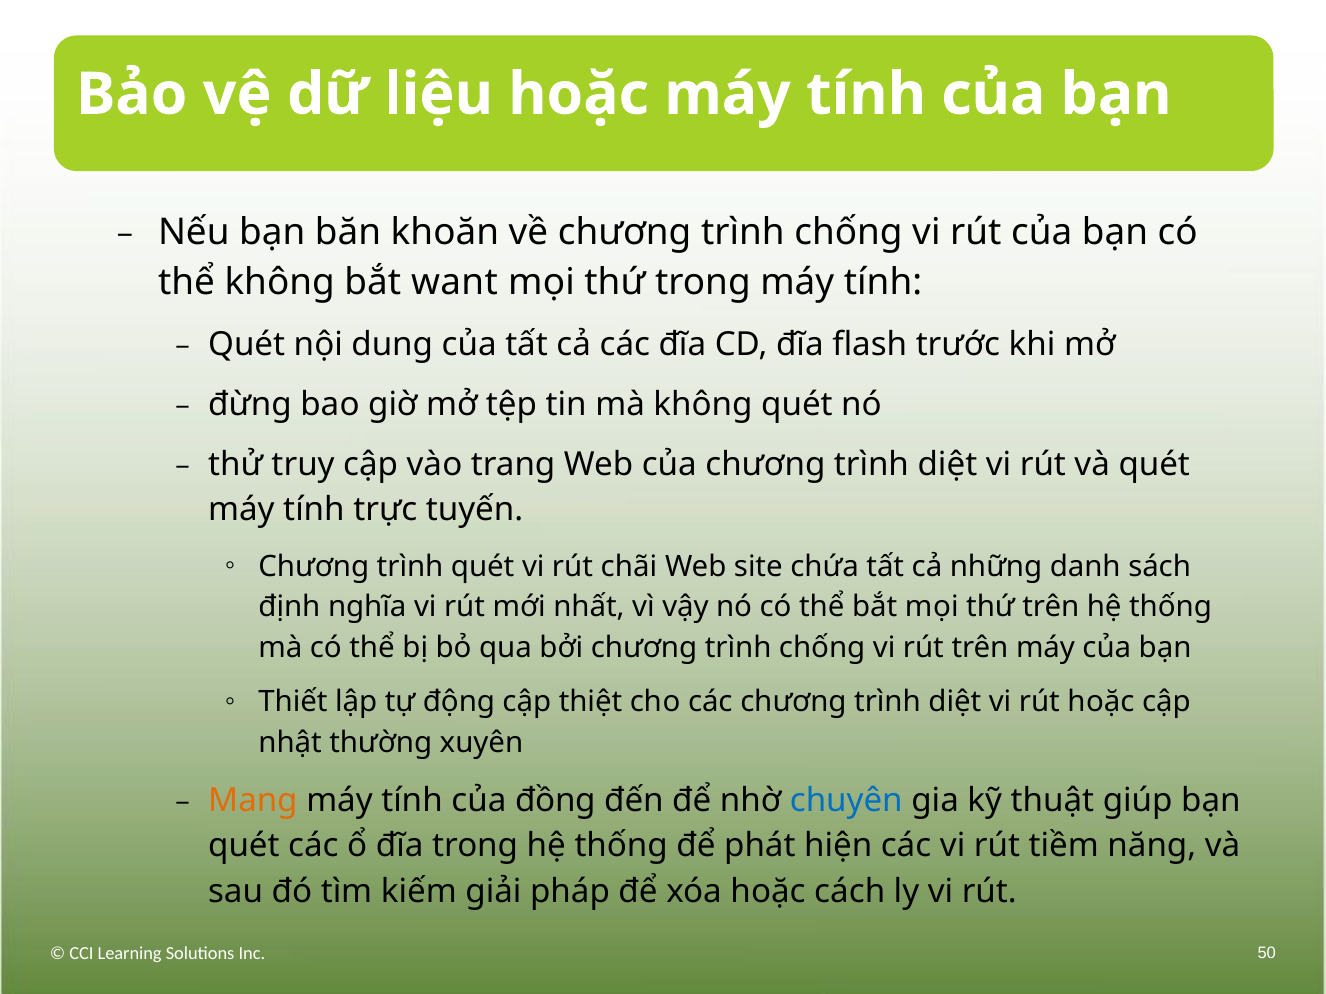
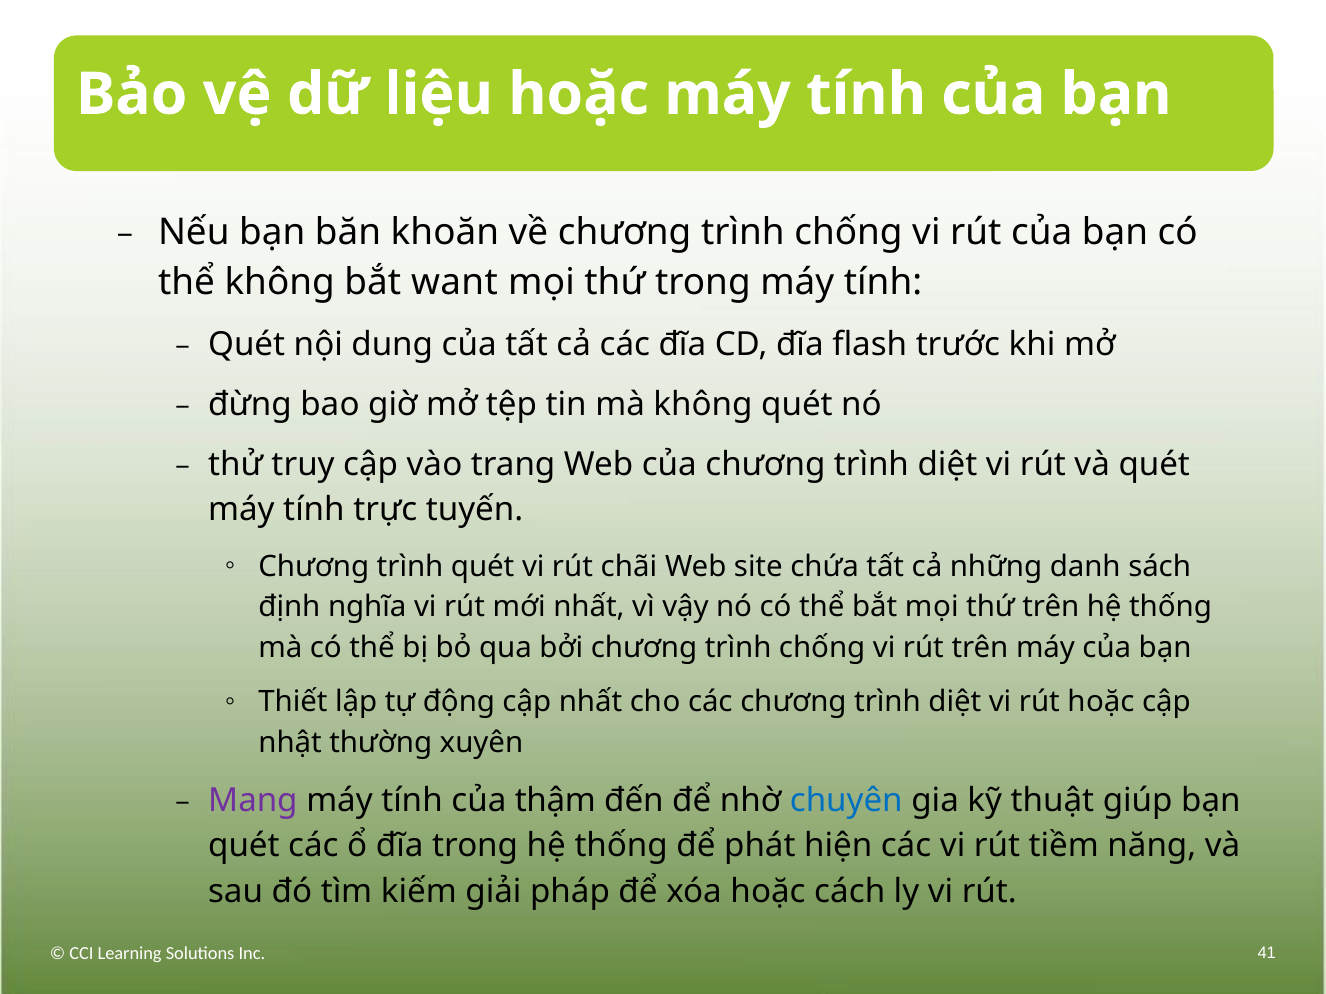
cập thiệt: thiệt -> nhất
Mang colour: orange -> purple
đồng: đồng -> thậm
50: 50 -> 41
